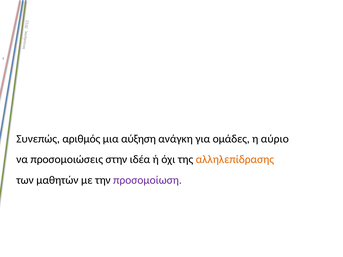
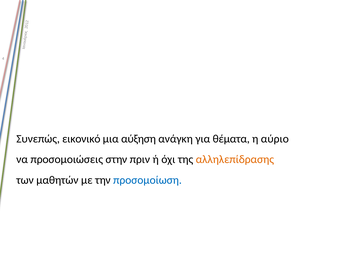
αριθμός: αριθμός -> εικονικό
ομάδες: ομάδες -> θέματα
ιδέα: ιδέα -> πριν
προσομοίωση colour: purple -> blue
